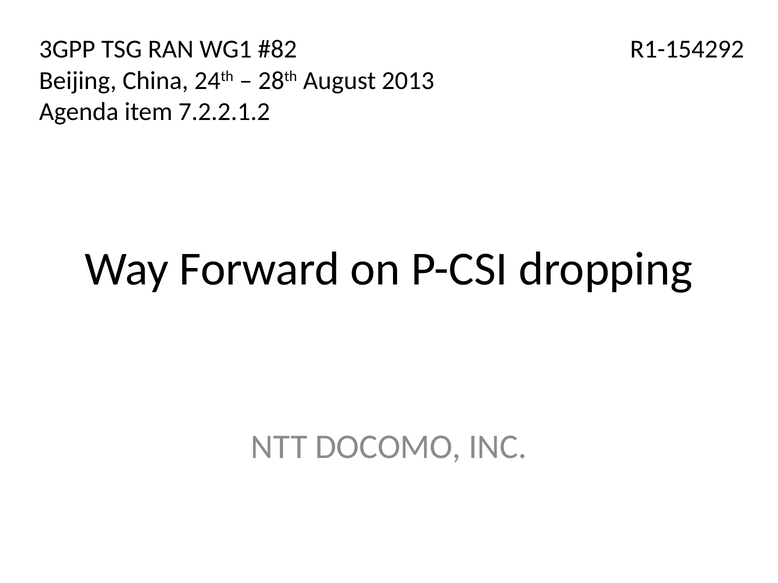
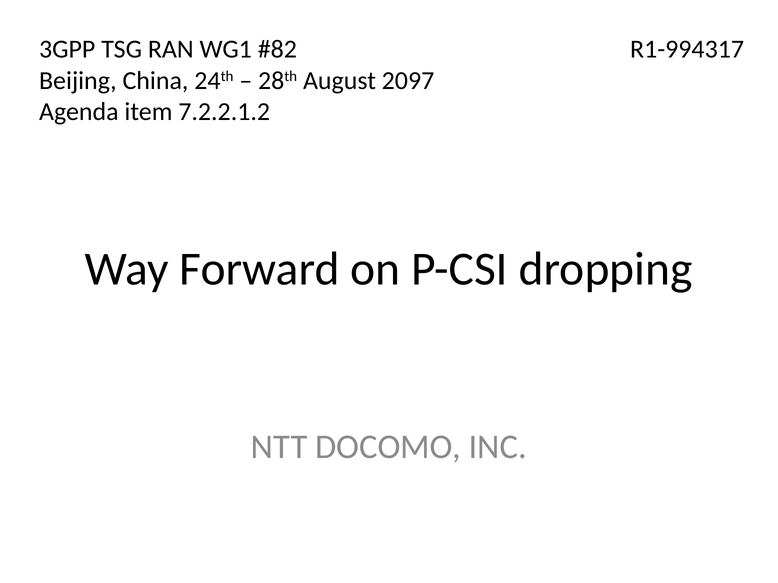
R1-154292: R1-154292 -> R1-994317
2013: 2013 -> 2097
